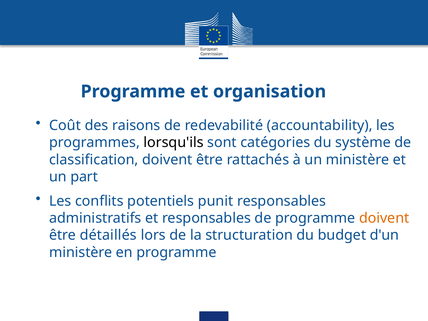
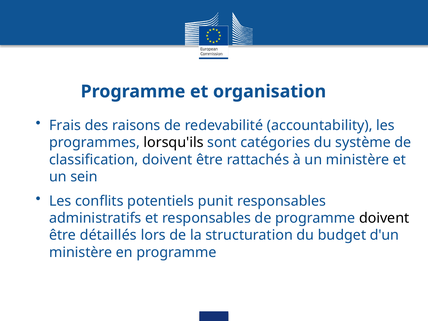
Coût: Coût -> Frais
part: part -> sein
doivent at (384, 218) colour: orange -> black
